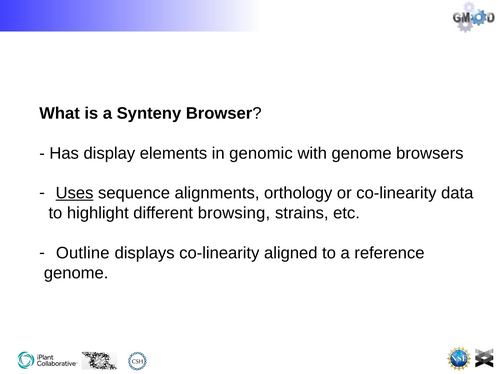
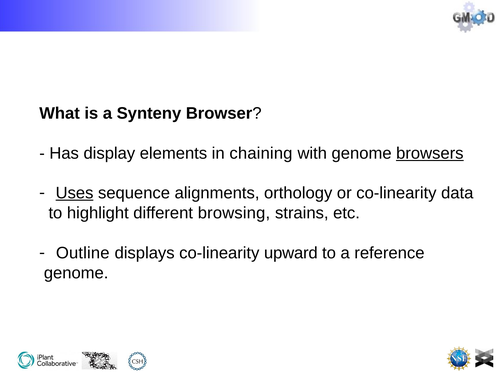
genomic: genomic -> chaining
browsers underline: none -> present
aligned: aligned -> upward
